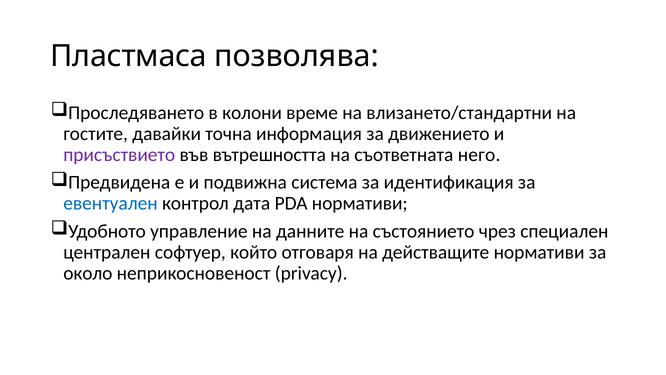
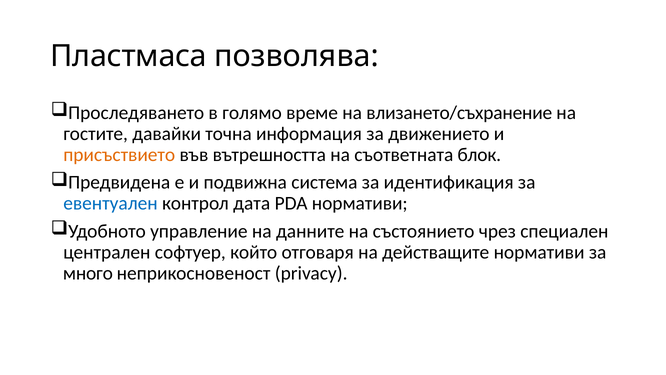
колони: колони -> голямо
влизането/стандартни: влизането/стандартни -> влизането/съхранение
присъствието colour: purple -> orange
него: него -> блок
около: около -> много
